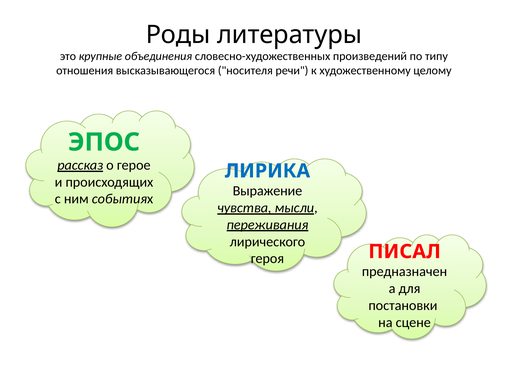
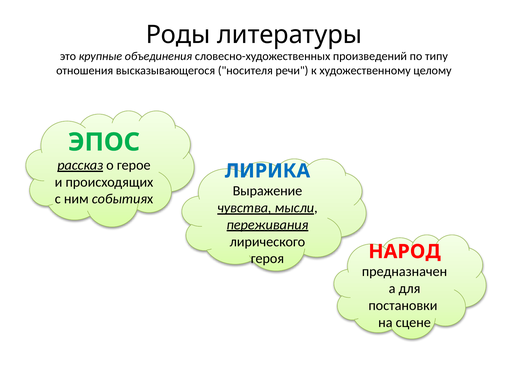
ПИСАЛ: ПИСАЛ -> НАРОД
